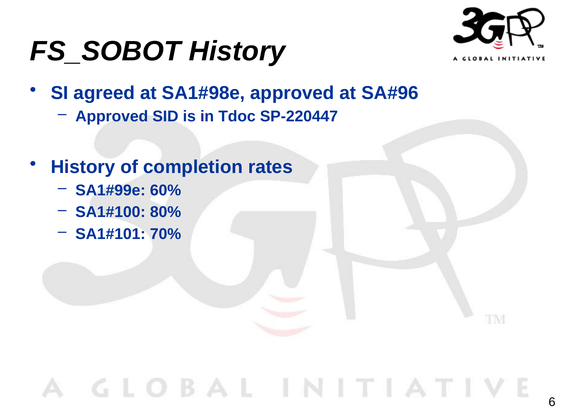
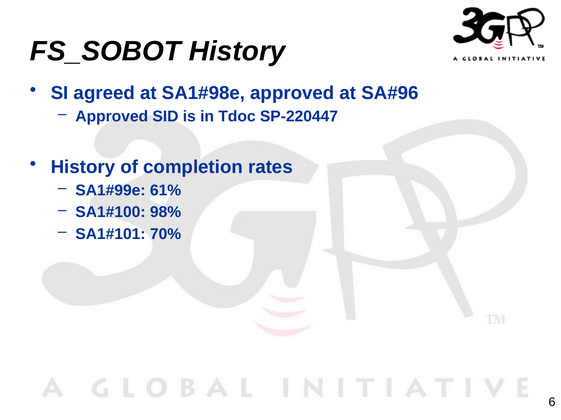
60%: 60% -> 61%
80%: 80% -> 98%
